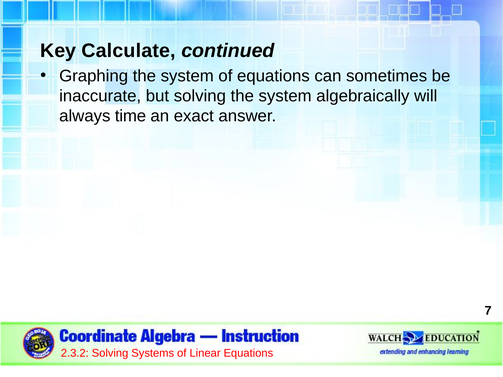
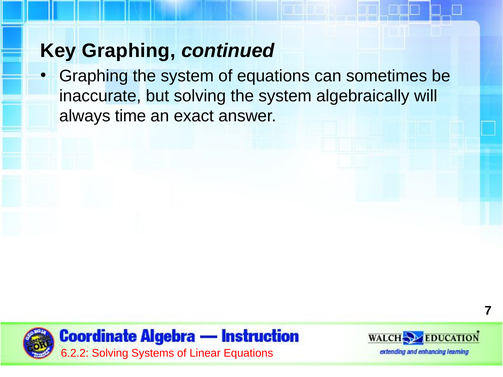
Key Calculate: Calculate -> Graphing
2.3.2: 2.3.2 -> 6.2.2
